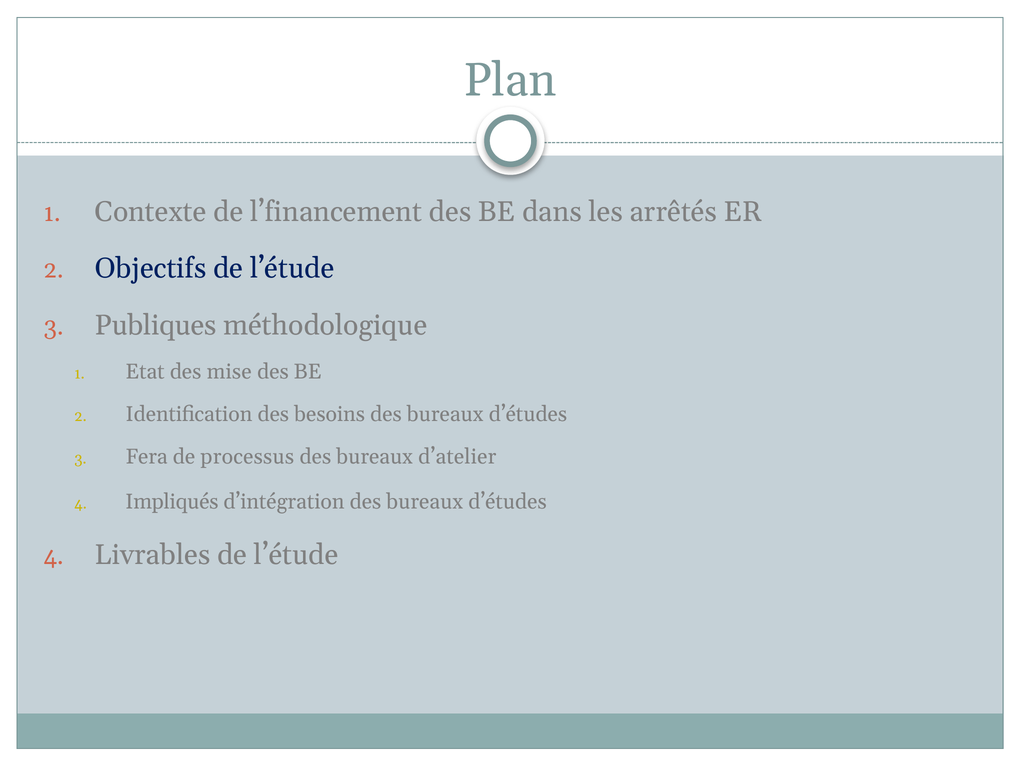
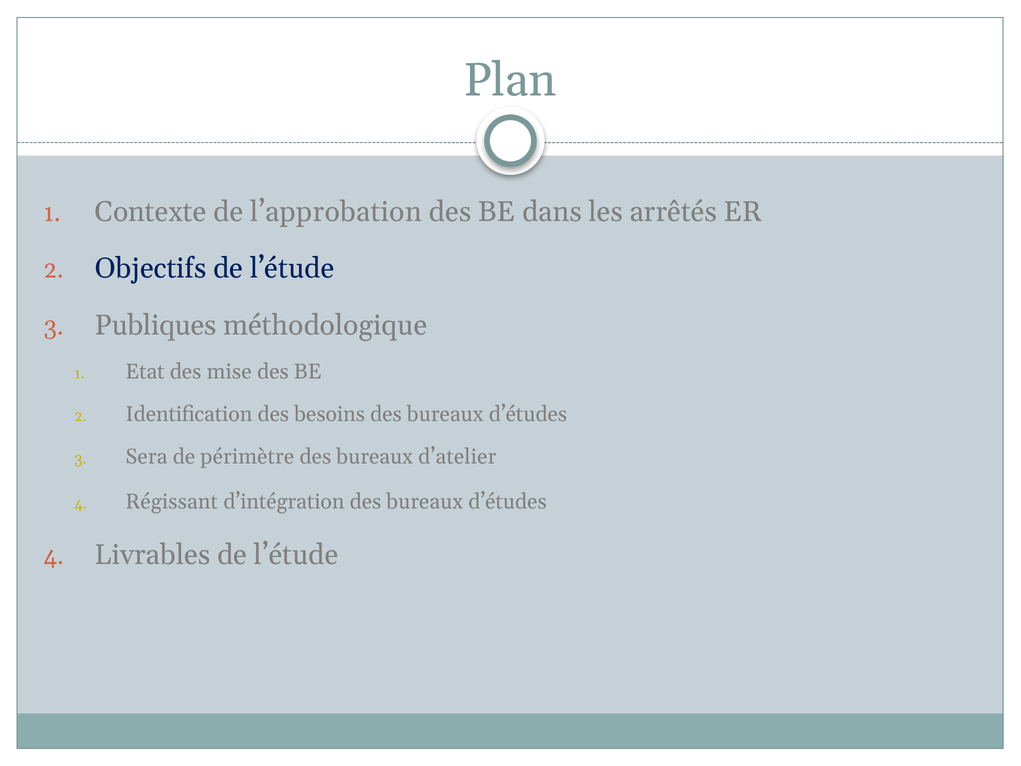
l’financement: l’financement -> l’approbation
Fera: Fera -> Sera
processus: processus -> périmètre
Impliqués: Impliqués -> Régissant
